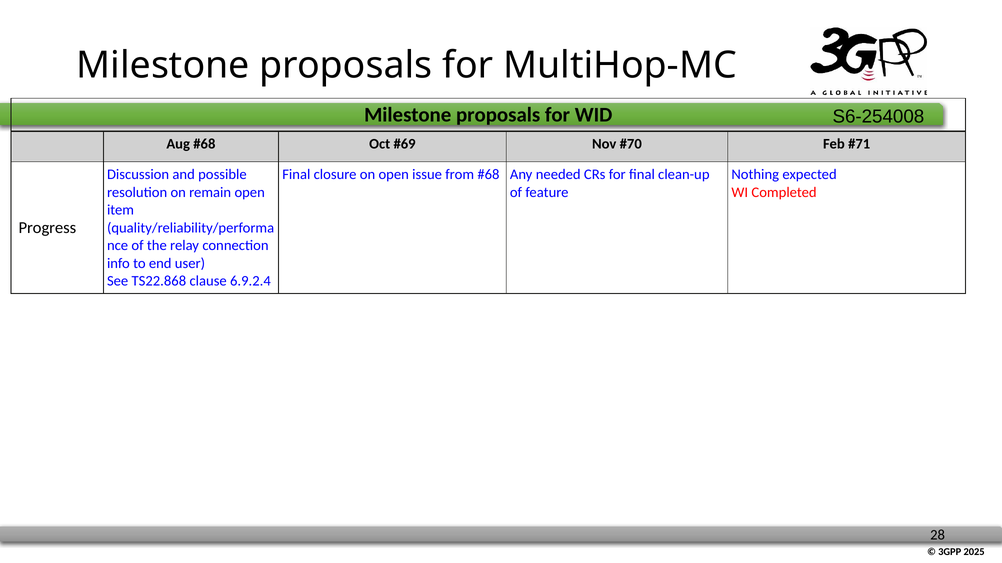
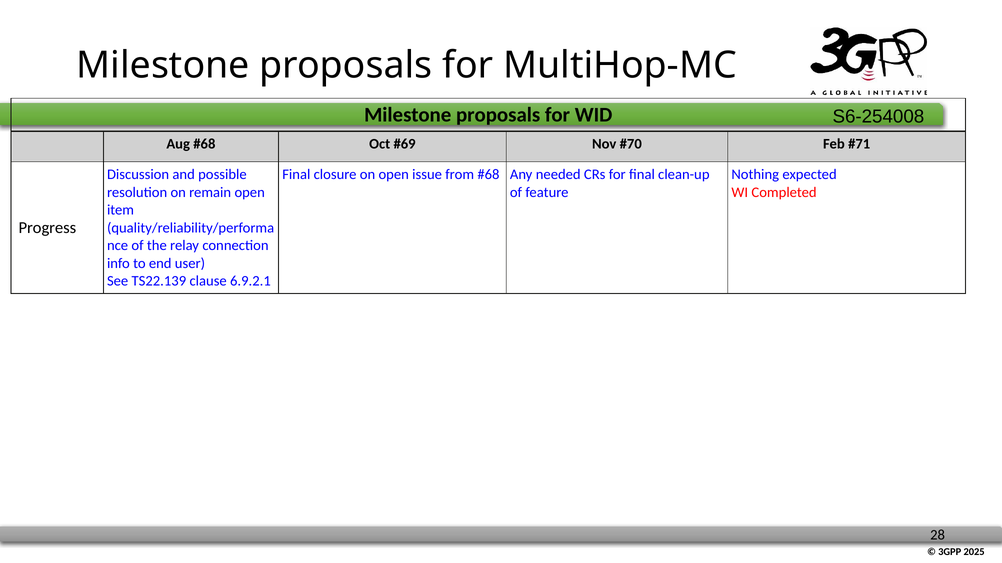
TS22.868: TS22.868 -> TS22.139
6.9.2.4: 6.9.2.4 -> 6.9.2.1
